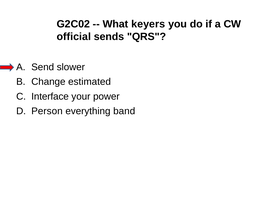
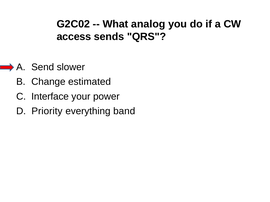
keyers: keyers -> analog
official: official -> access
Person: Person -> Priority
